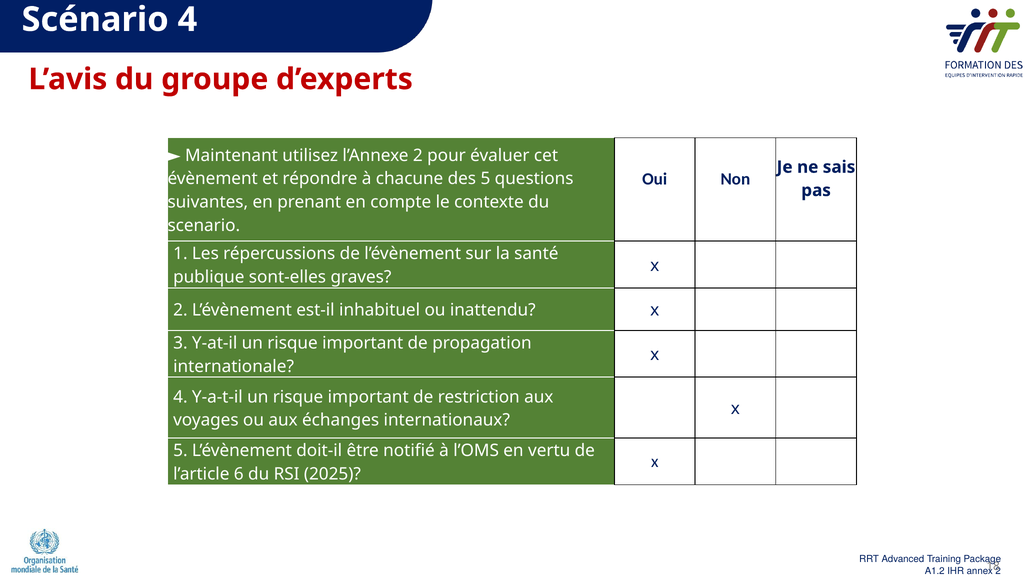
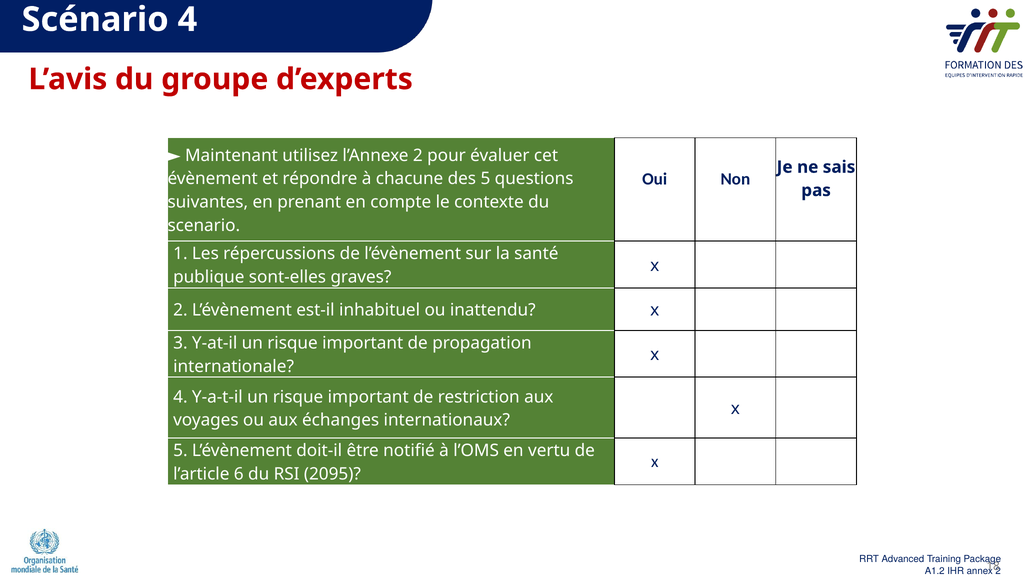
2025: 2025 -> 2095
